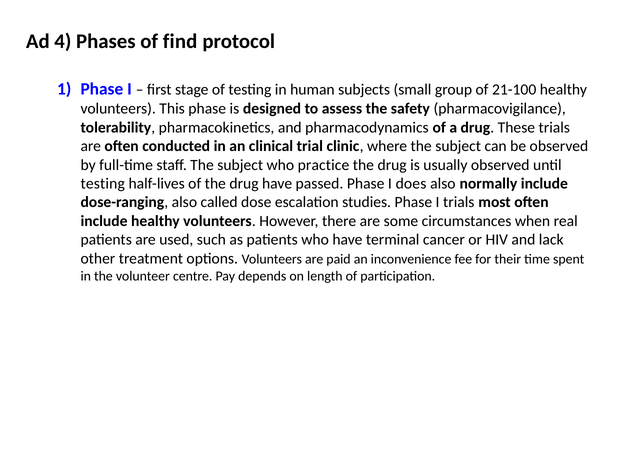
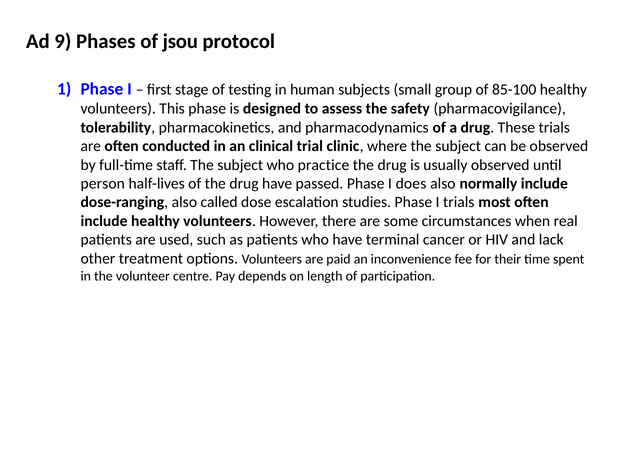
4: 4 -> 9
find: find -> jsou
21-100: 21-100 -> 85-100
testing at (103, 184): testing -> person
